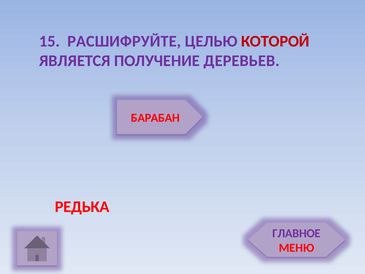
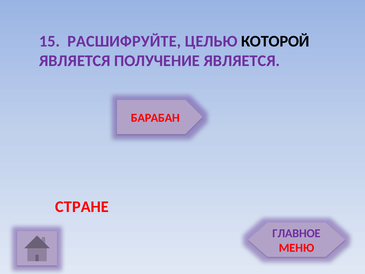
КОТОРОЙ colour: red -> black
ПОЛУЧЕНИЕ ДЕРЕВЬЕВ: ДЕРЕВЬЕВ -> ЯВЛЯЕТСЯ
РЕДЬКА: РЕДЬКА -> СТРАНЕ
